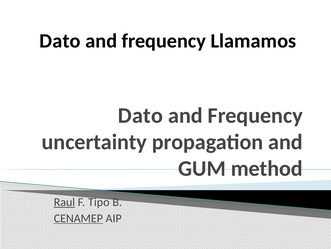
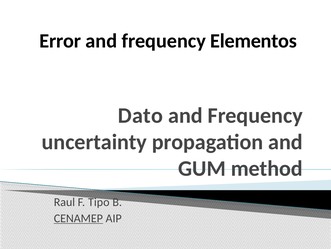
Dato at (60, 41): Dato -> Error
Llamamos: Llamamos -> Elementos
Raul underline: present -> none
